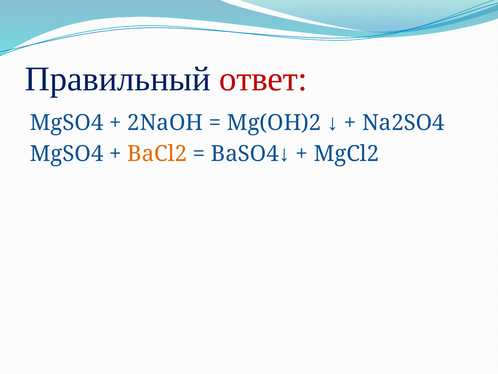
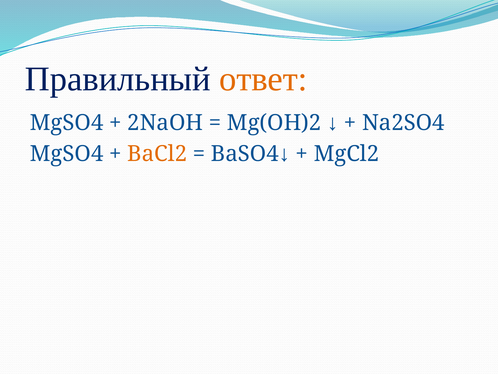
ответ colour: red -> orange
